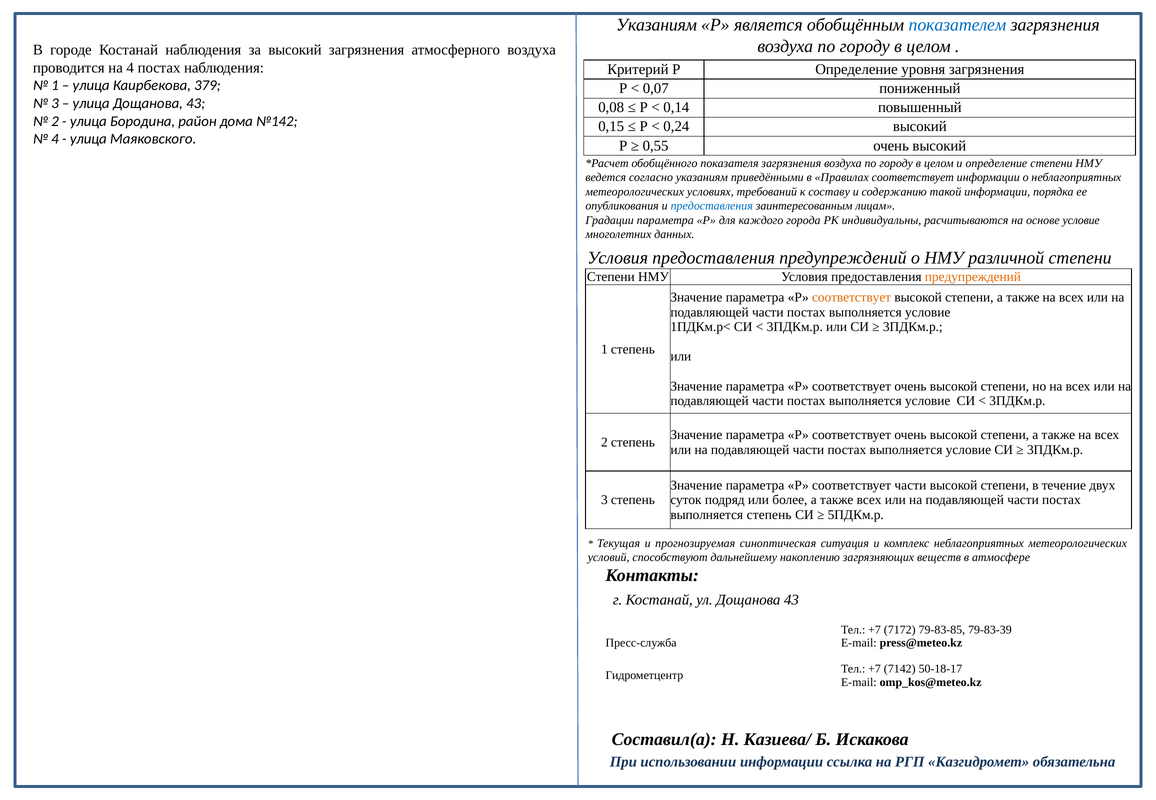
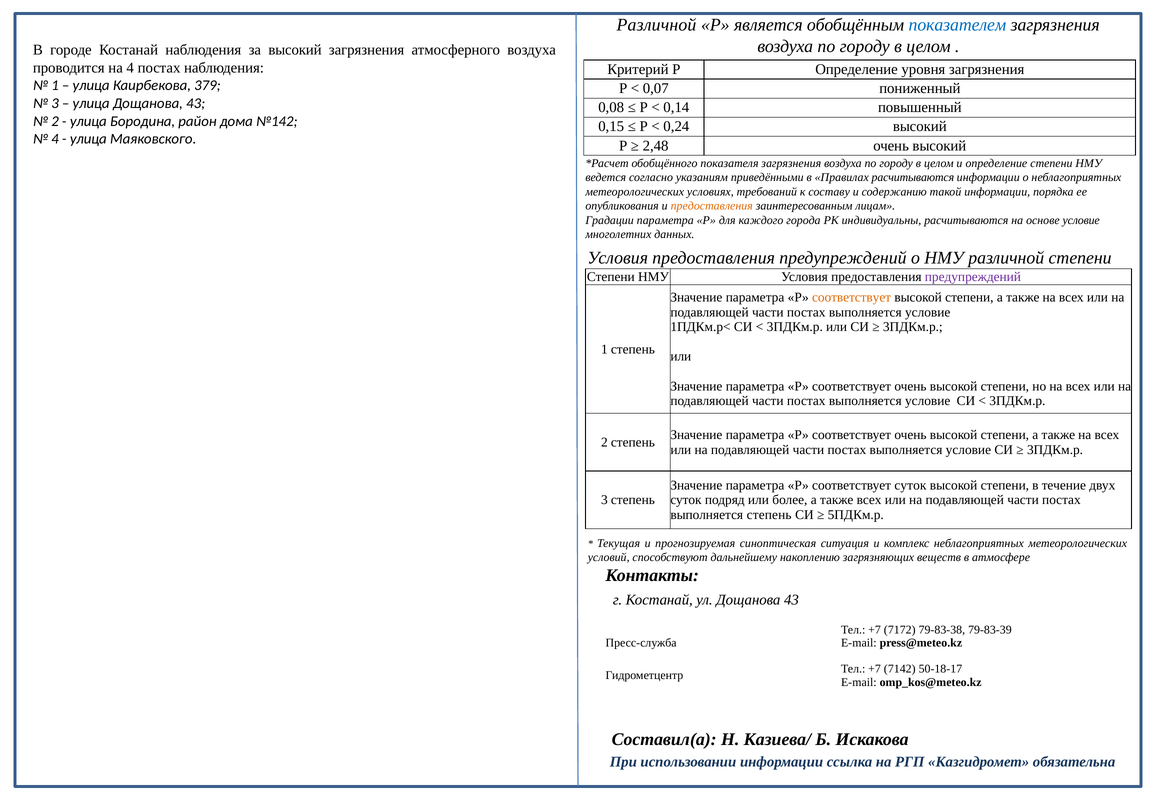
Указаниям at (657, 25): Указаниям -> Различной
0,55: 0,55 -> 2,48
Правилах соответствует: соответствует -> расчитываются
предоставления at (712, 206) colour: blue -> orange
предупреждений at (973, 277) colour: orange -> purple
соответствует части: части -> суток
79-83-85: 79-83-85 -> 79-83-38
